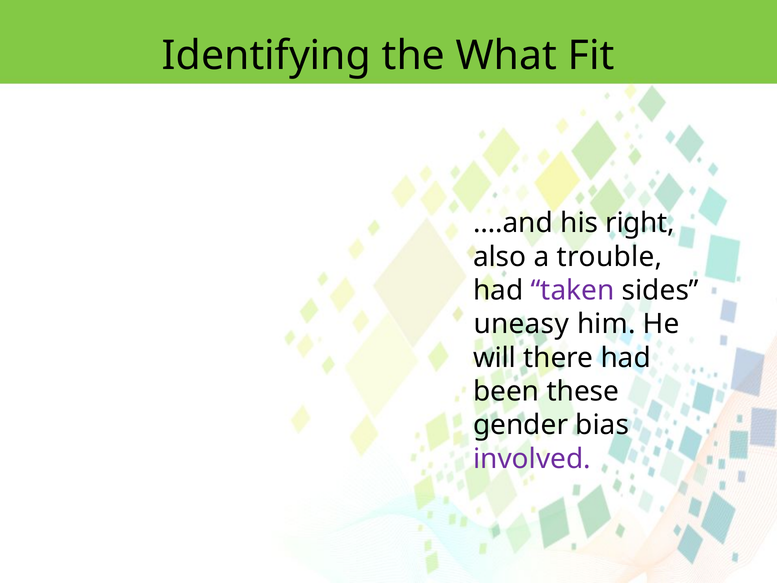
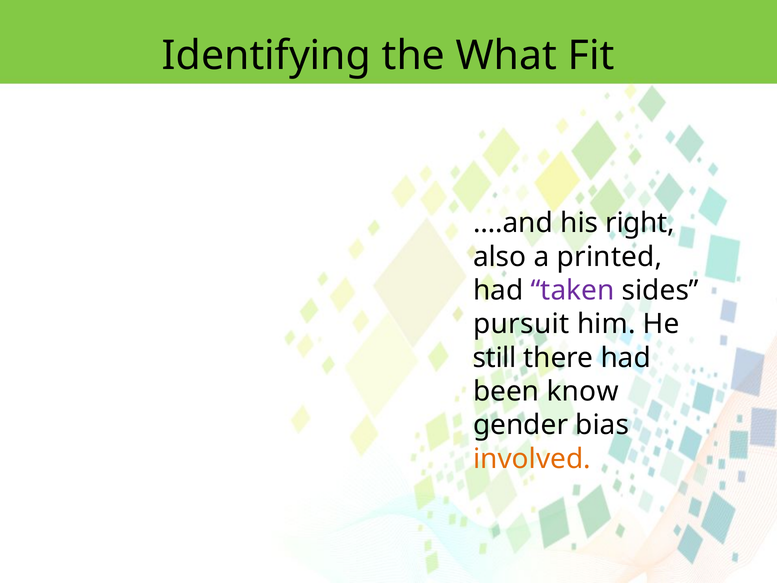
trouble: trouble -> printed
uneasy: uneasy -> pursuit
will: will -> still
these: these -> know
involved colour: purple -> orange
